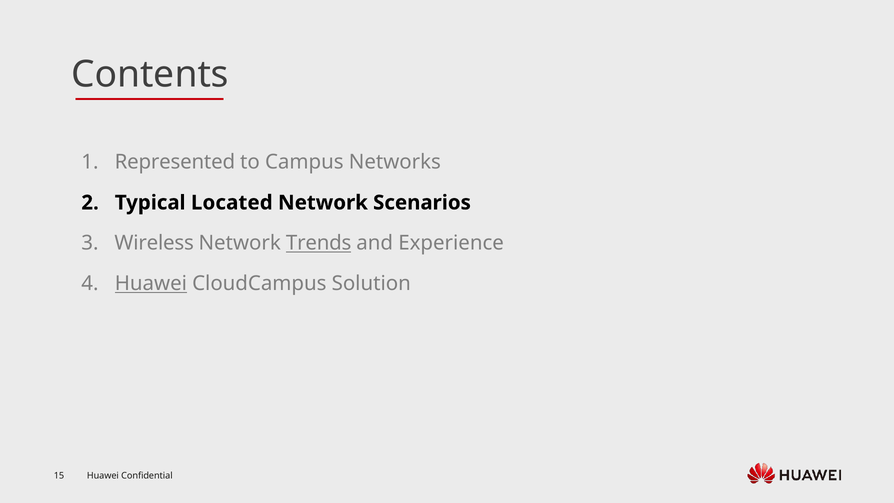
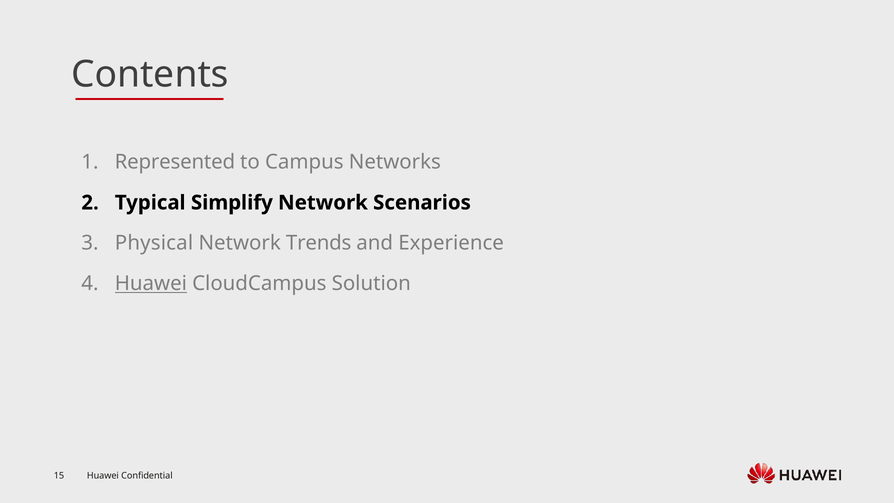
Located: Located -> Simplify
Wireless: Wireless -> Physical
Trends underline: present -> none
